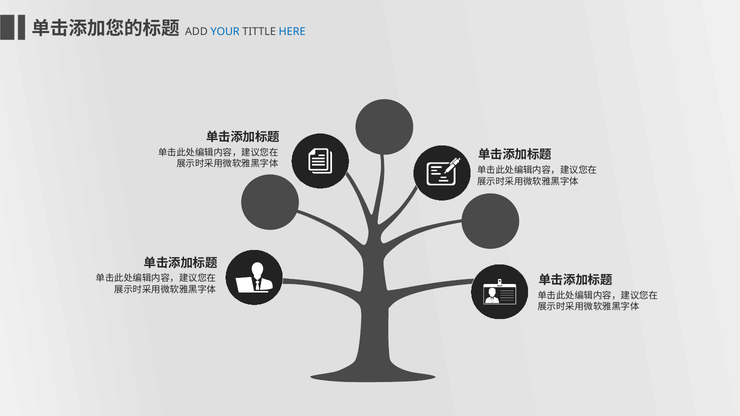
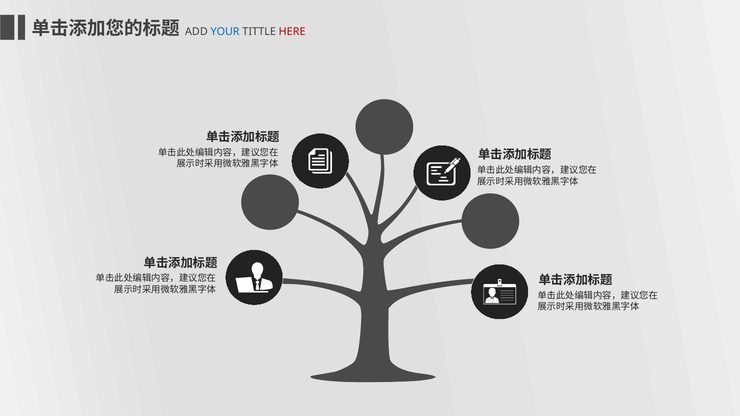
HERE colour: blue -> red
